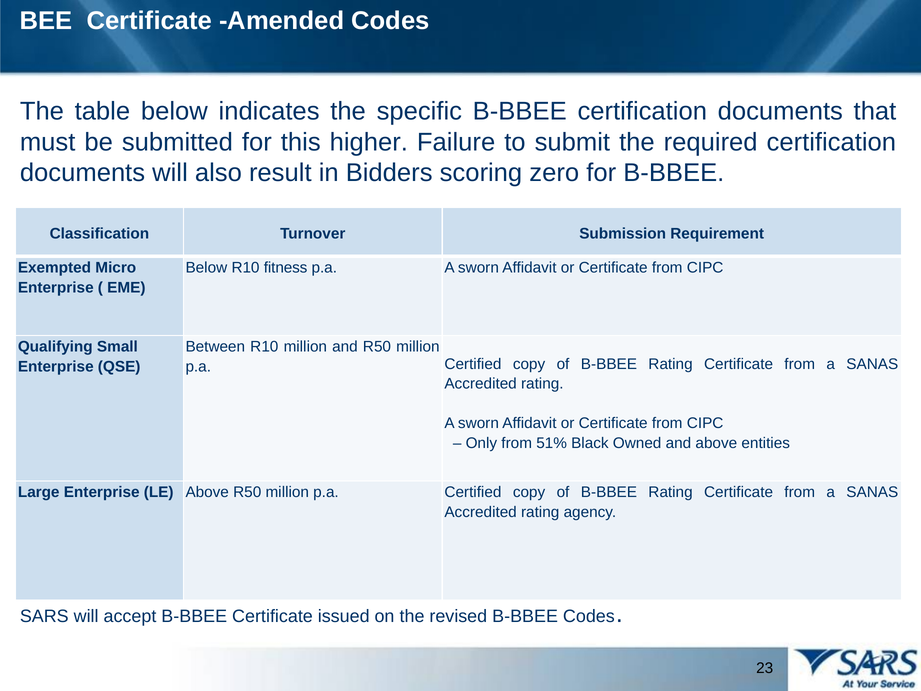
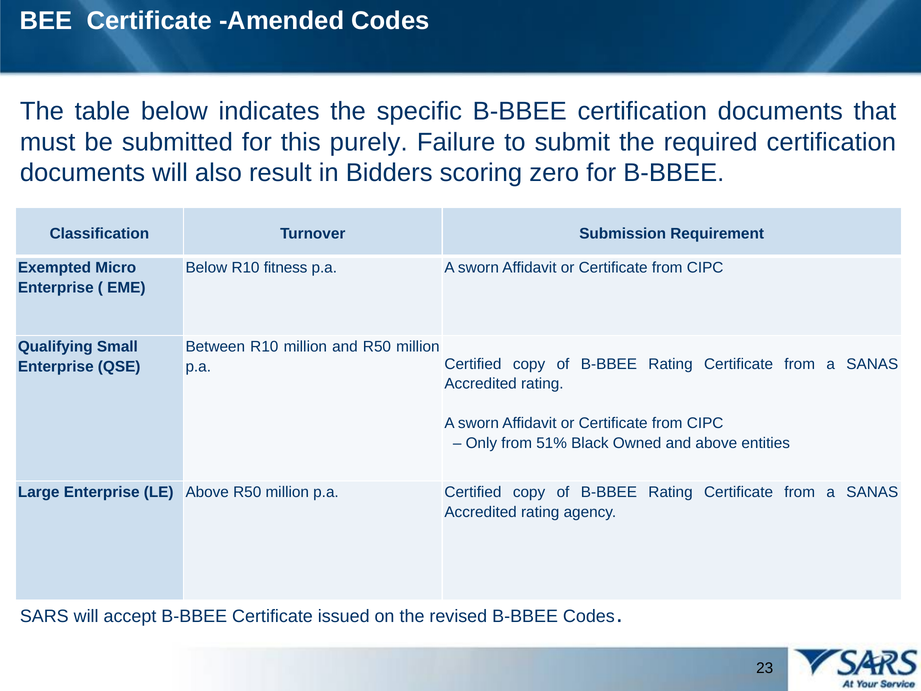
higher: higher -> purely
